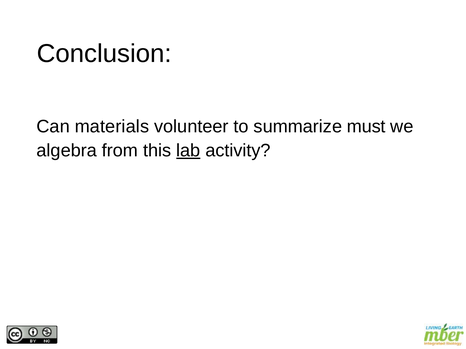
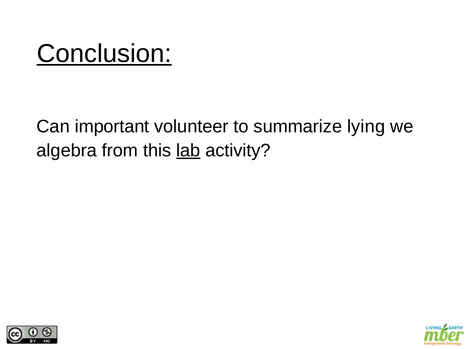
Conclusion underline: none -> present
materials: materials -> important
must: must -> lying
